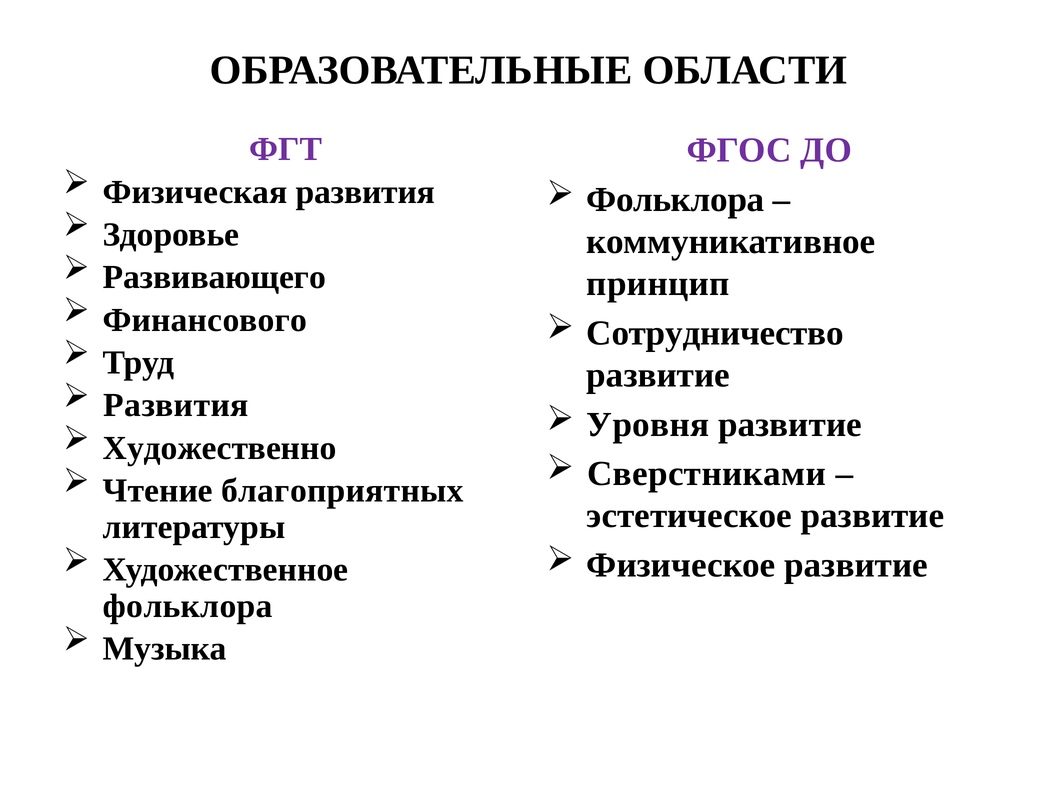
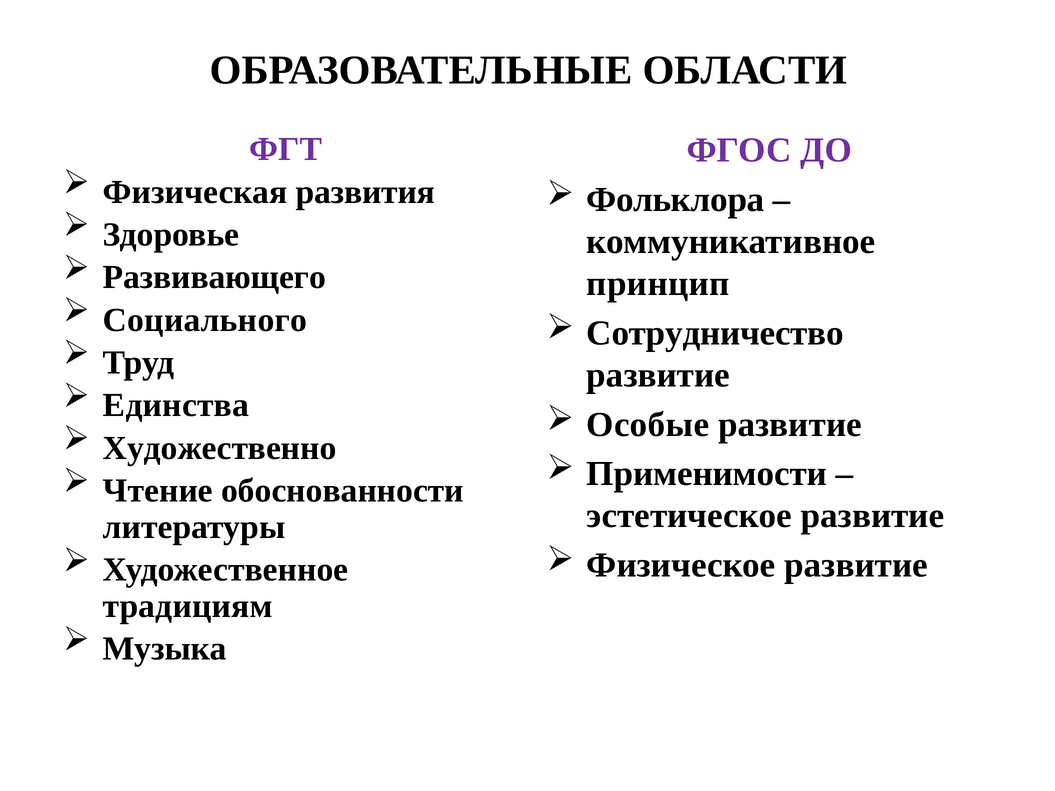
Финансового: Финансового -> Социального
Развития at (176, 405): Развития -> Единства
Уровня: Уровня -> Особые
Сверстниками: Сверстниками -> Применимости
благоприятных: благоприятных -> обоснованности
фольклора at (188, 606): фольклора -> традициям
